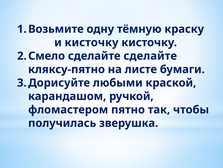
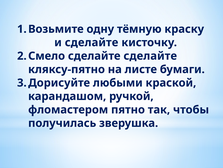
и кисточку: кисточку -> сделайте
